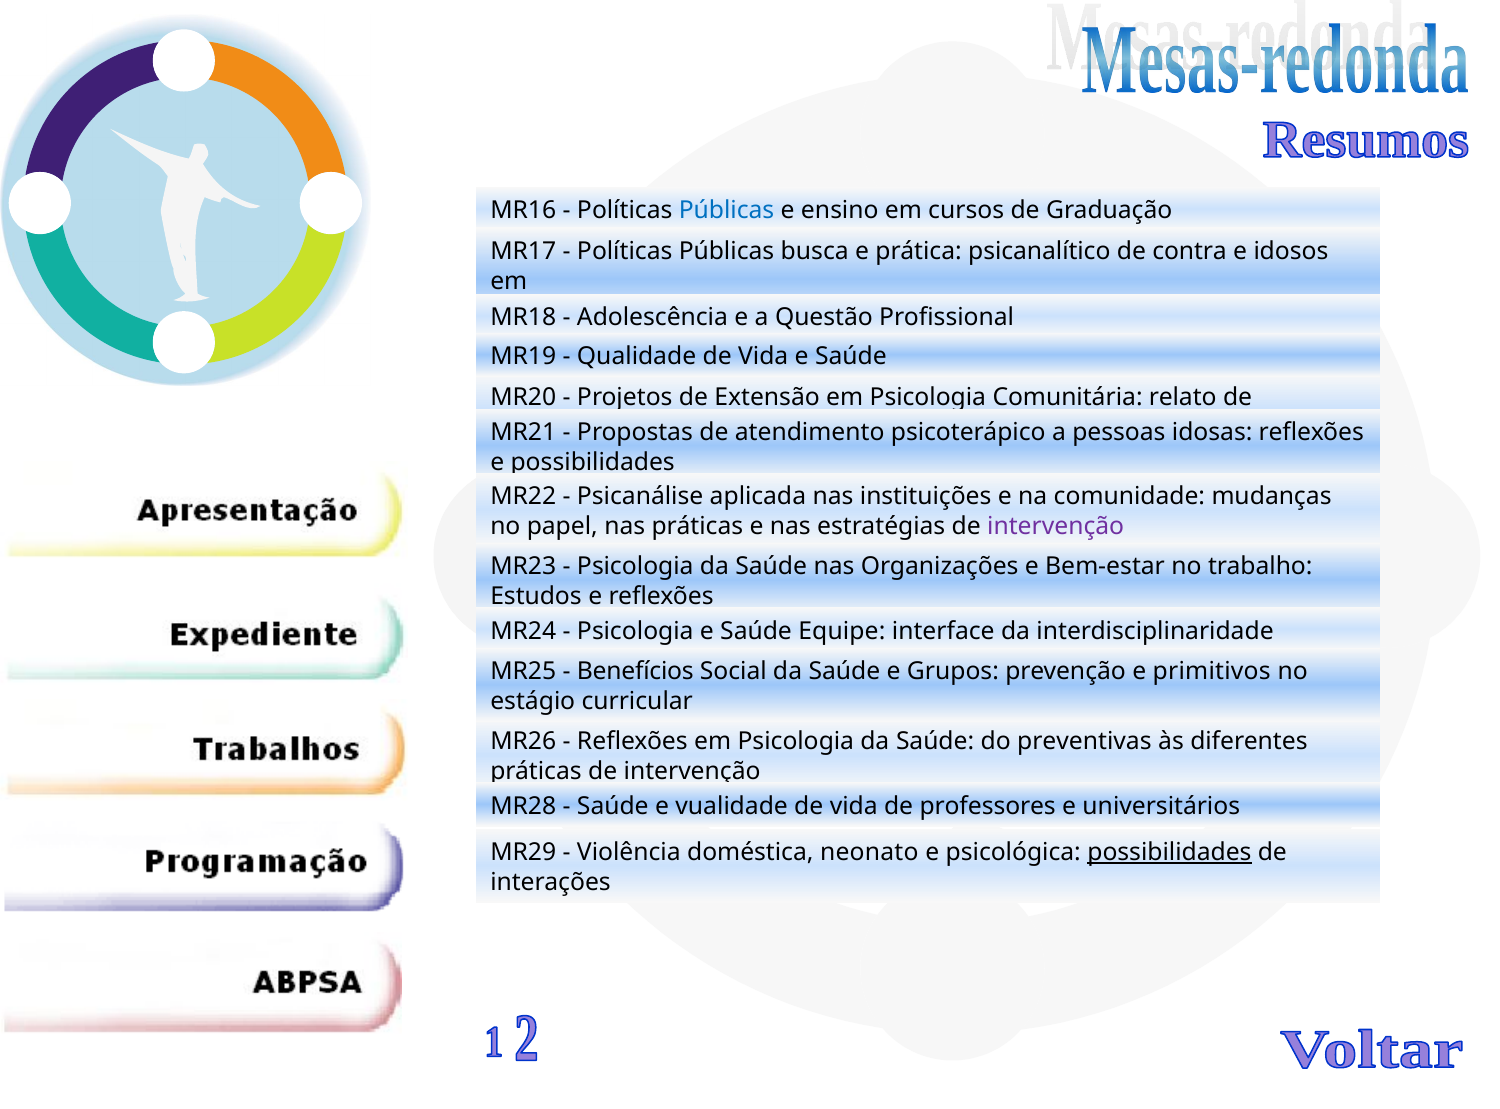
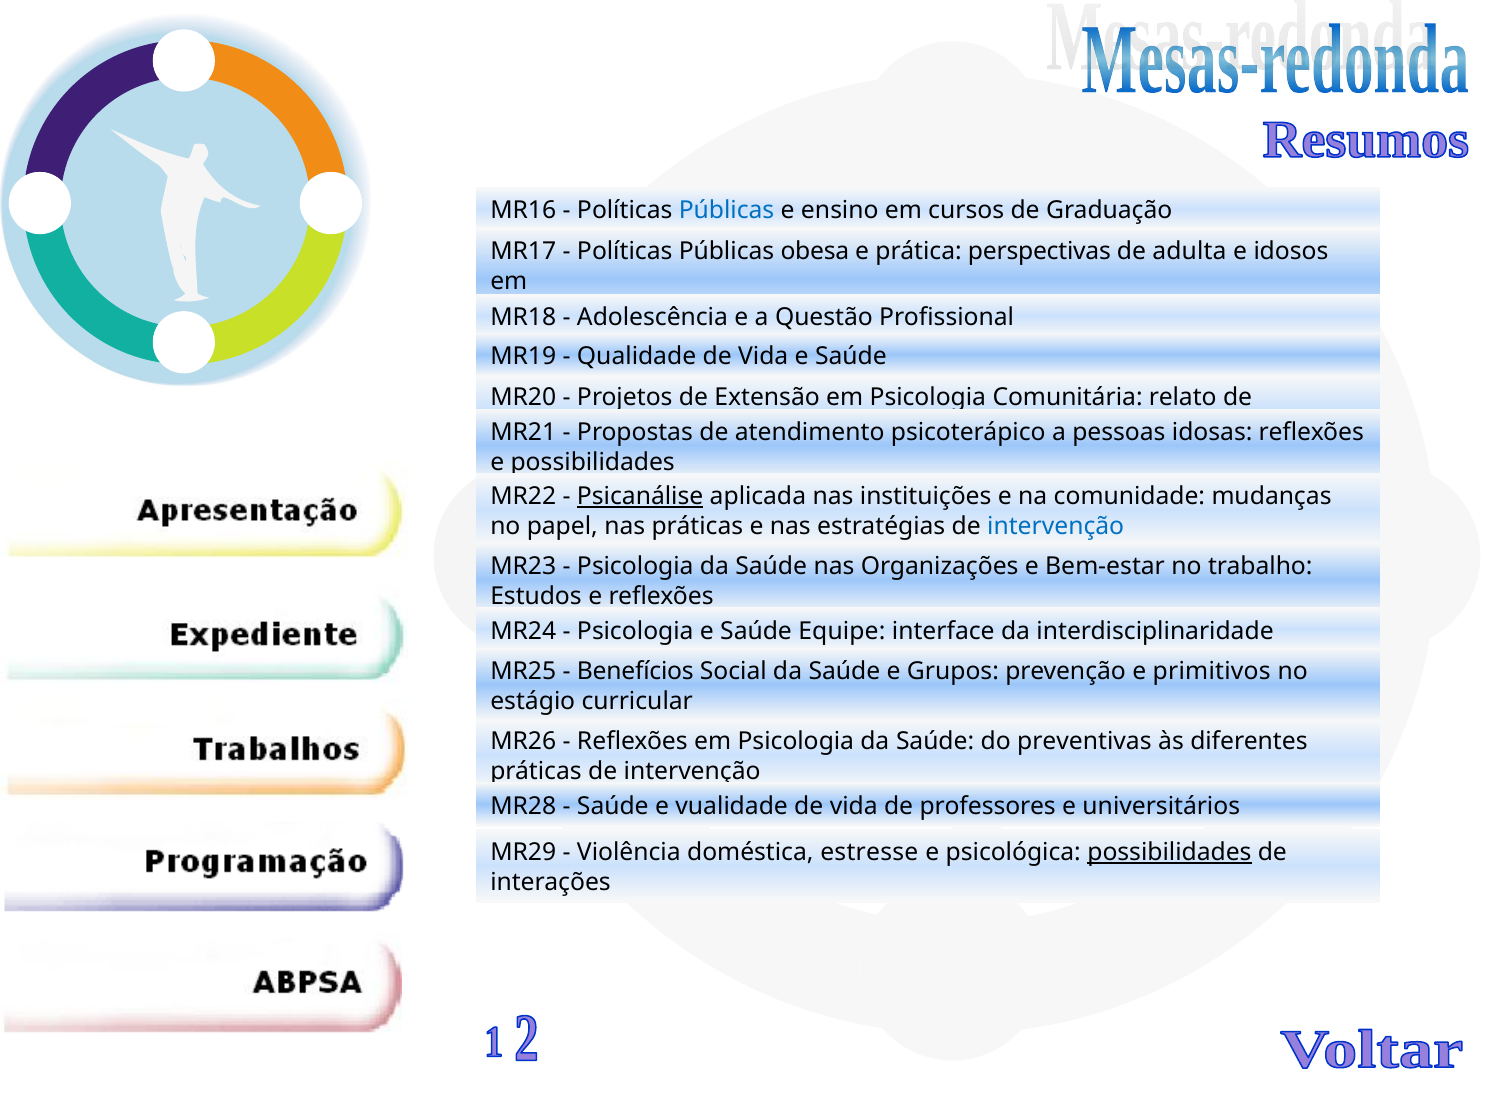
busca: busca -> obesa
psicanalítico: psicanalítico -> perspectivas
contra: contra -> adulta
Psicanálise underline: none -> present
intervenção at (1056, 526) colour: purple -> blue
neonato: neonato -> estresse
